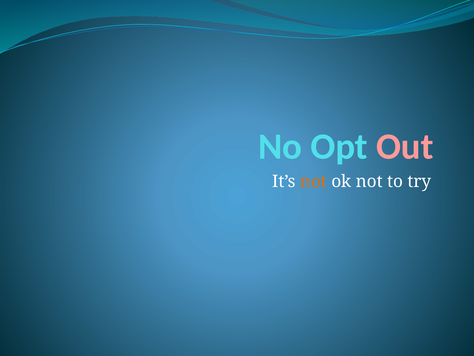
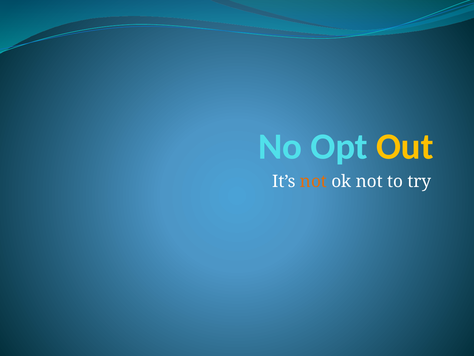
Out colour: pink -> yellow
